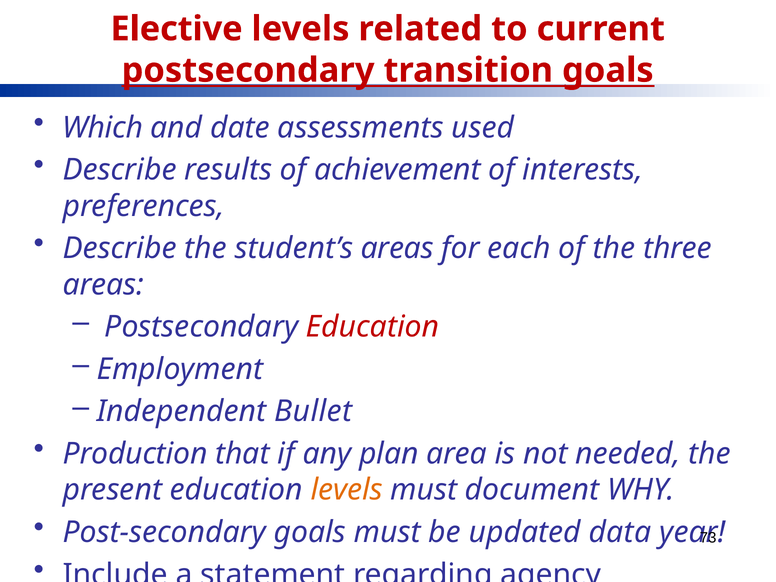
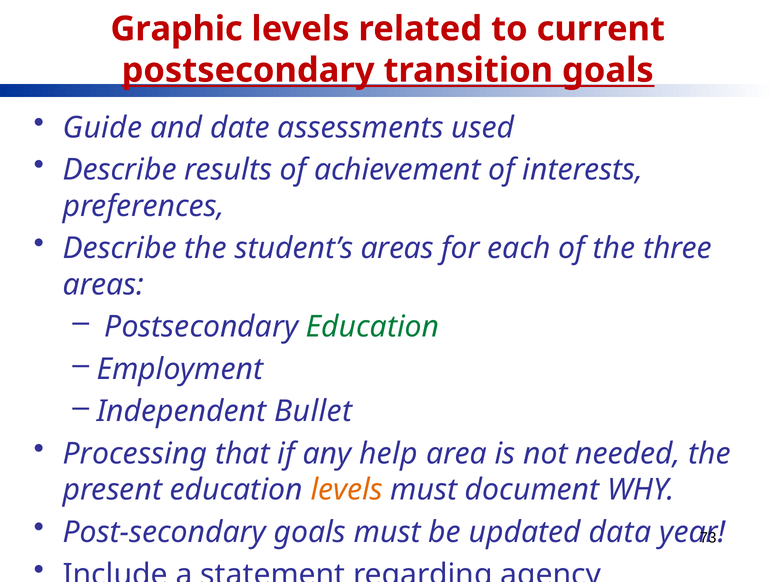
Elective: Elective -> Graphic
Which: Which -> Guide
Education at (373, 327) colour: red -> green
Production: Production -> Processing
plan: plan -> help
